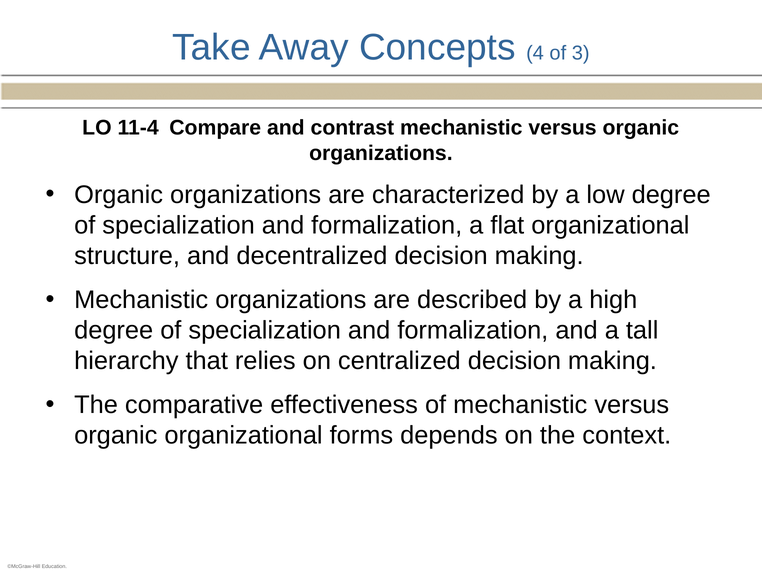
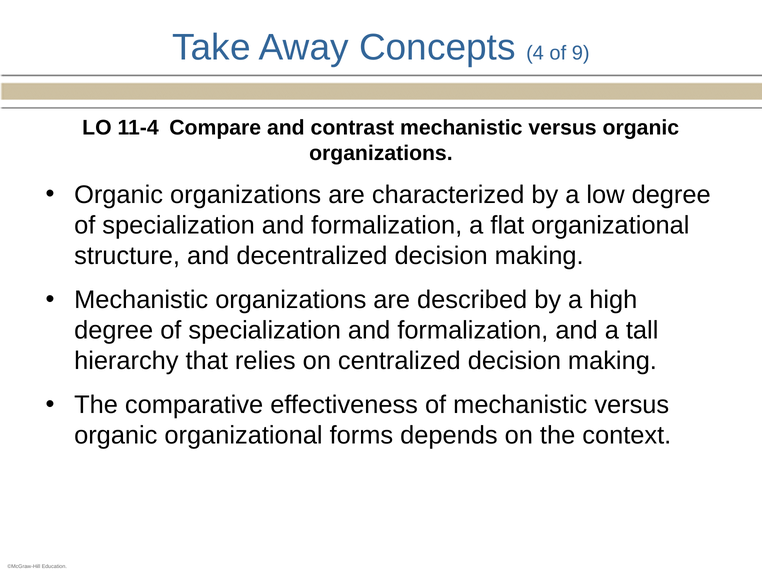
3: 3 -> 9
